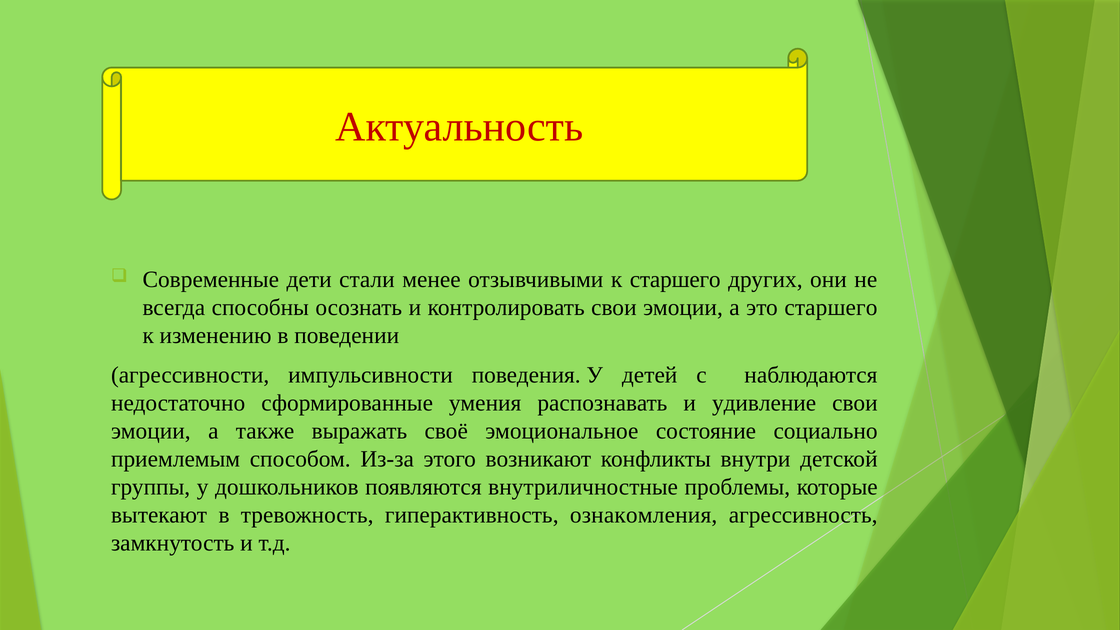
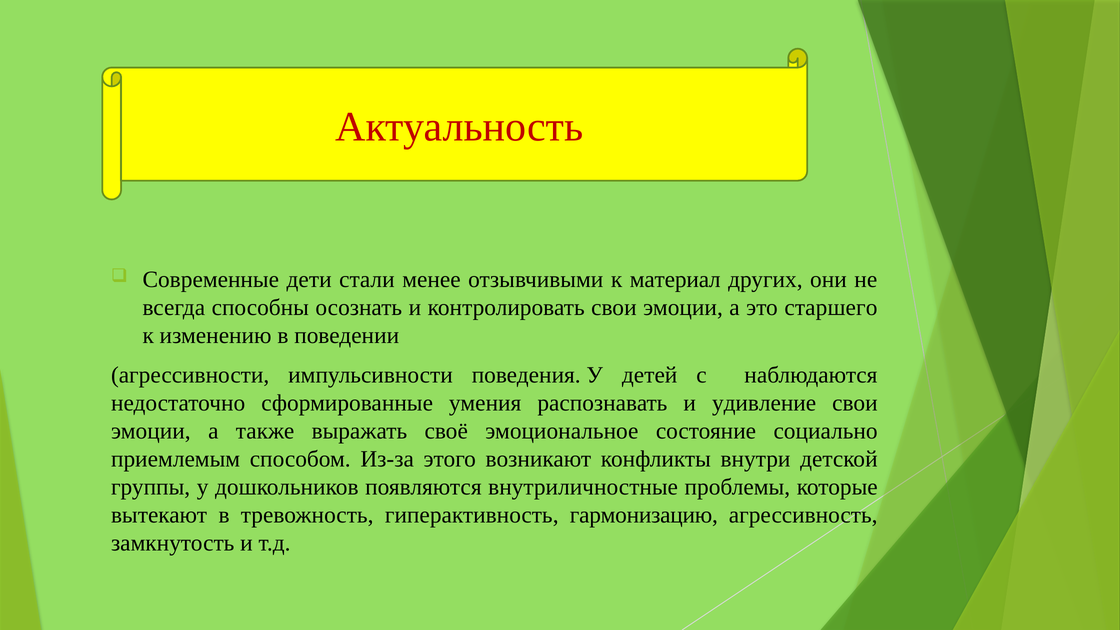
к старшего: старшего -> материал
ознакомления: ознакомления -> гармонизацию
